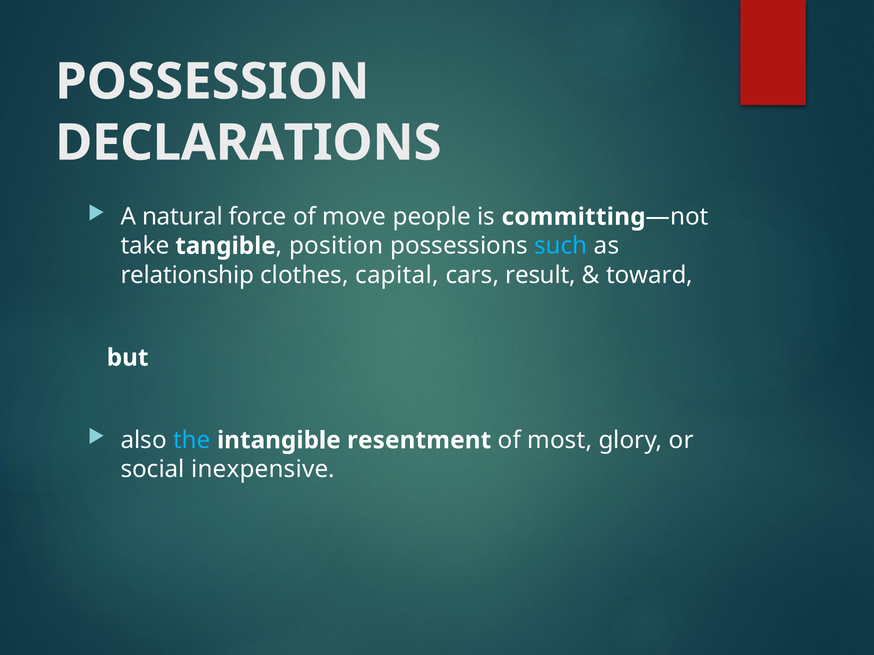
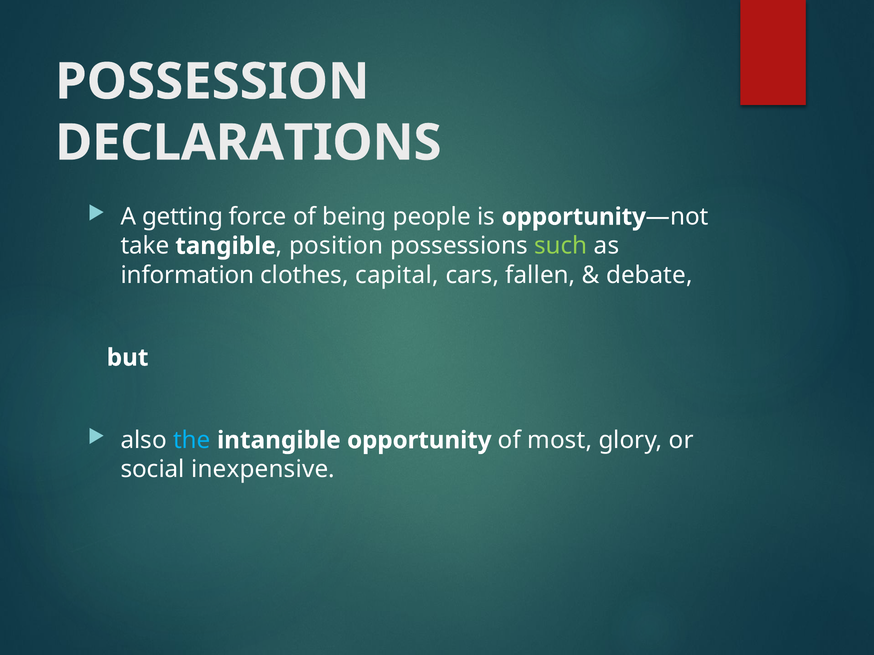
natural: natural -> getting
move: move -> being
is committing: committing -> opportunity
such colour: light blue -> light green
relationship: relationship -> information
result: result -> fallen
toward: toward -> debate
intangible resentment: resentment -> opportunity
